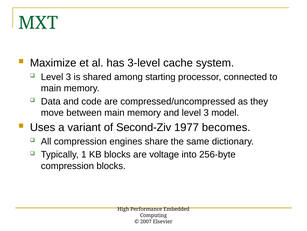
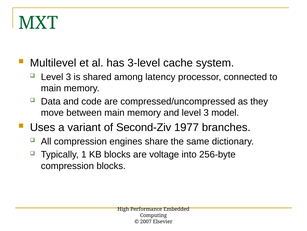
Maximize: Maximize -> Multilevel
starting: starting -> latency
becomes: becomes -> branches
